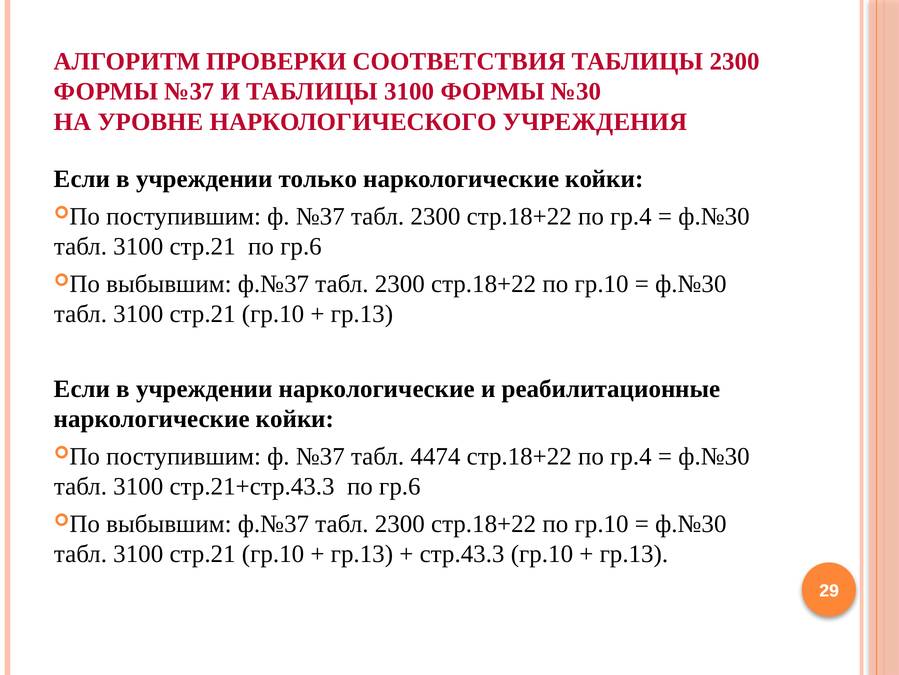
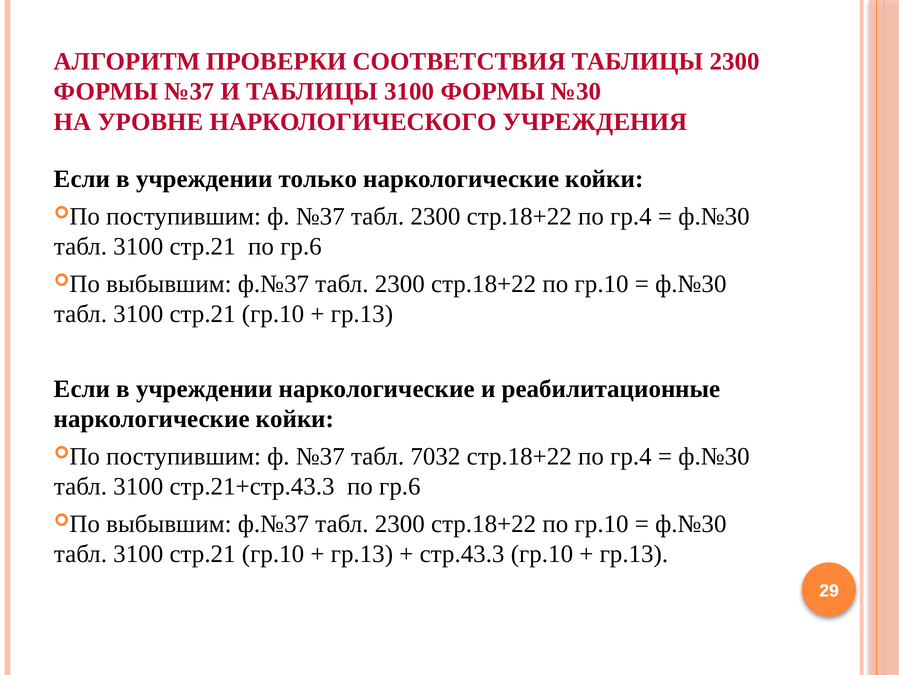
4474: 4474 -> 7032
